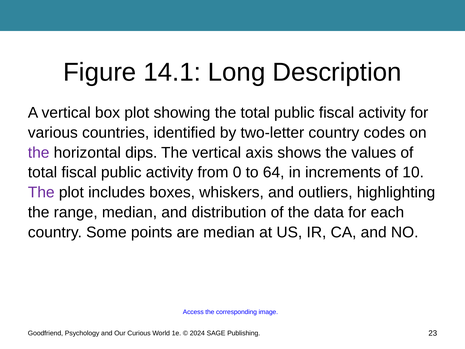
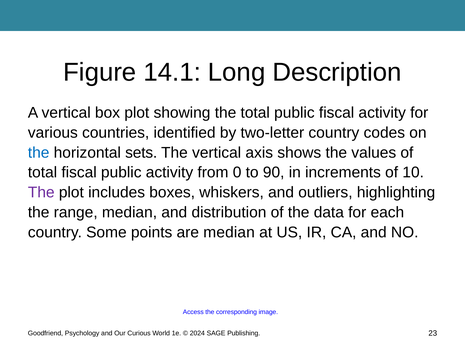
the at (39, 152) colour: purple -> blue
dips: dips -> sets
64: 64 -> 90
